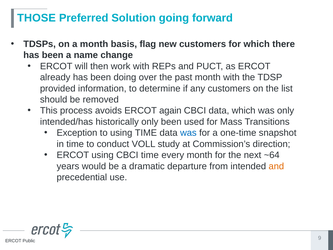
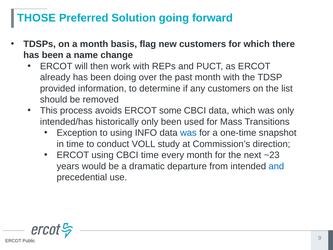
again: again -> some
using TIME: TIME -> INFO
~64: ~64 -> ~23
and at (276, 166) colour: orange -> blue
